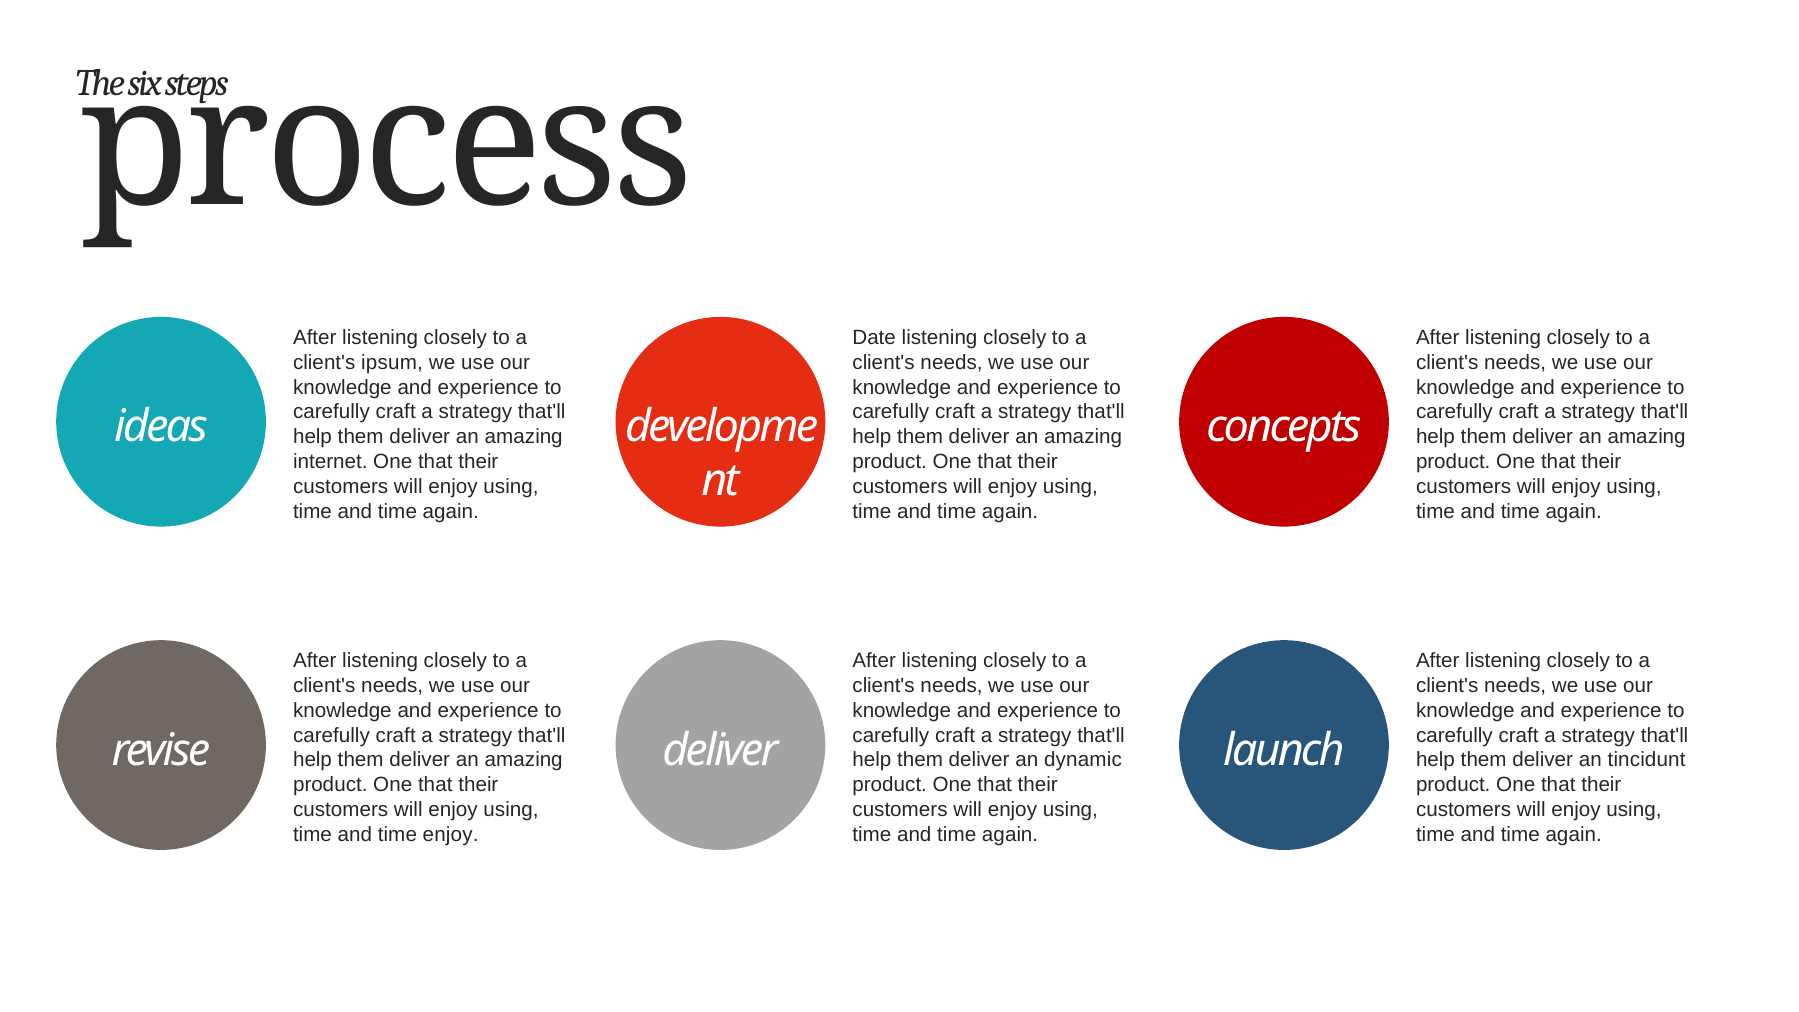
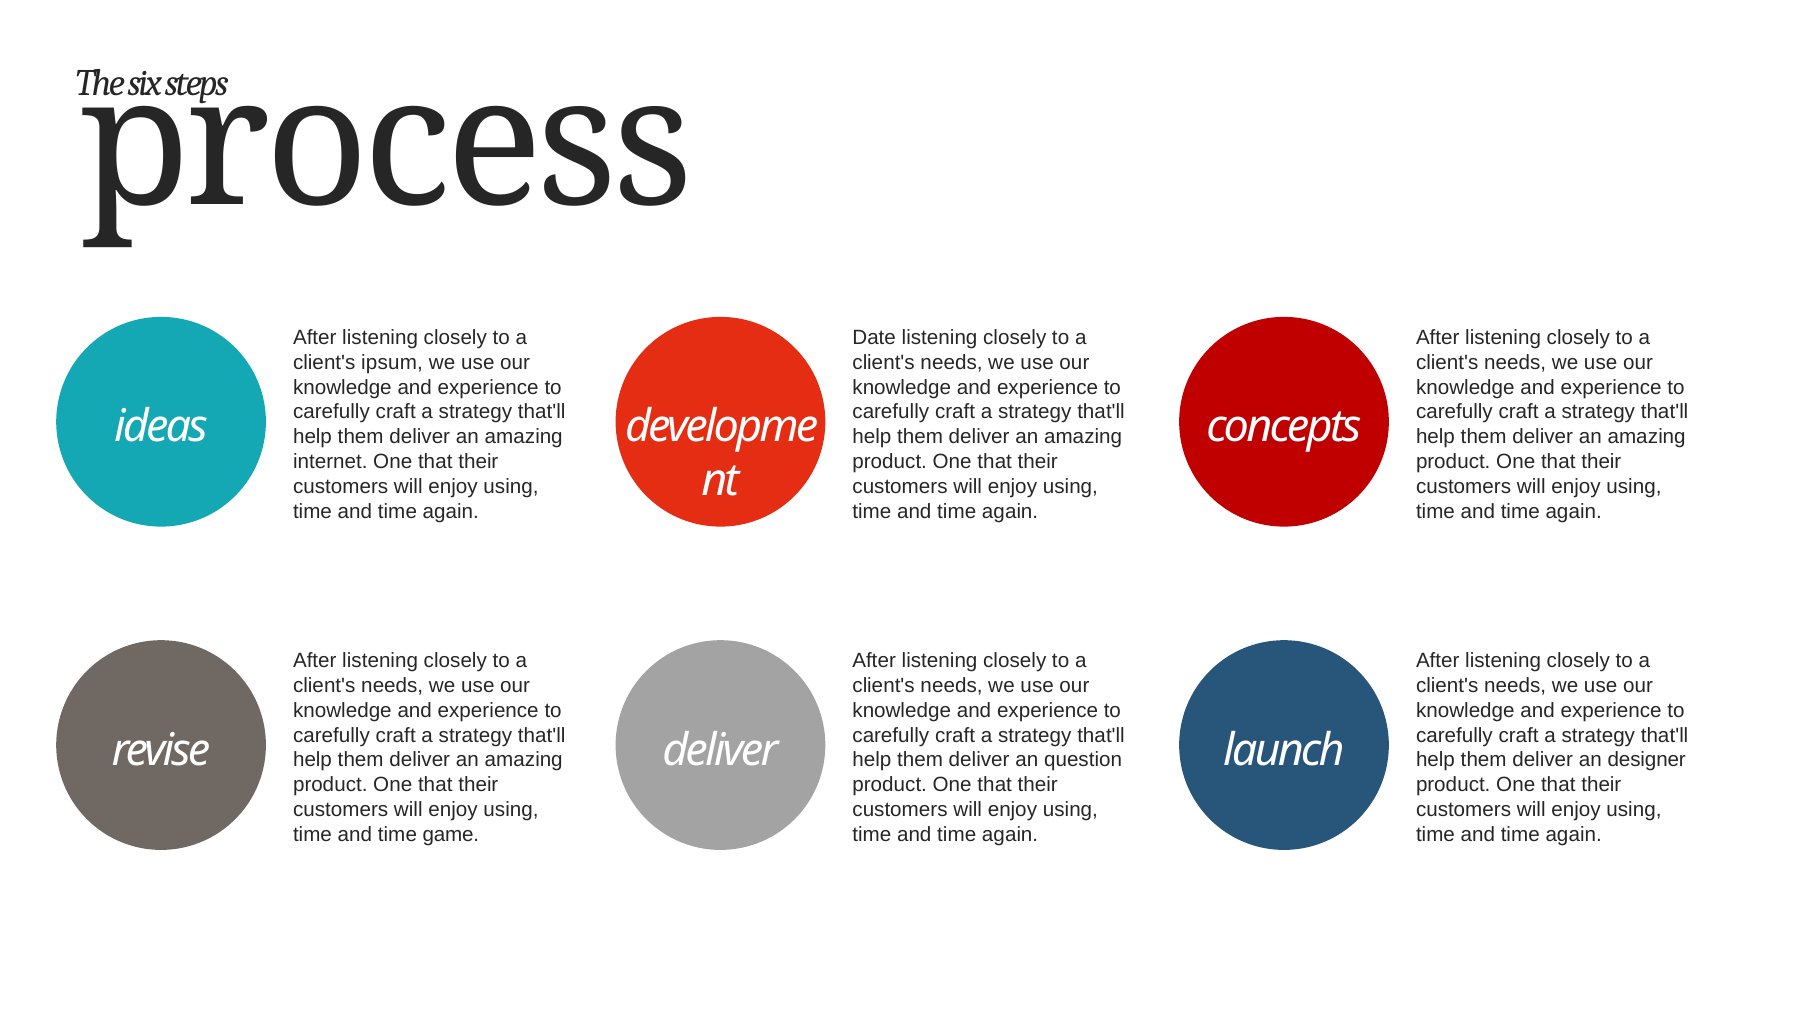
dynamic: dynamic -> question
tincidunt: tincidunt -> designer
time enjoy: enjoy -> game
